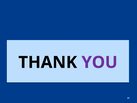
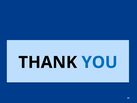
YOU colour: purple -> blue
